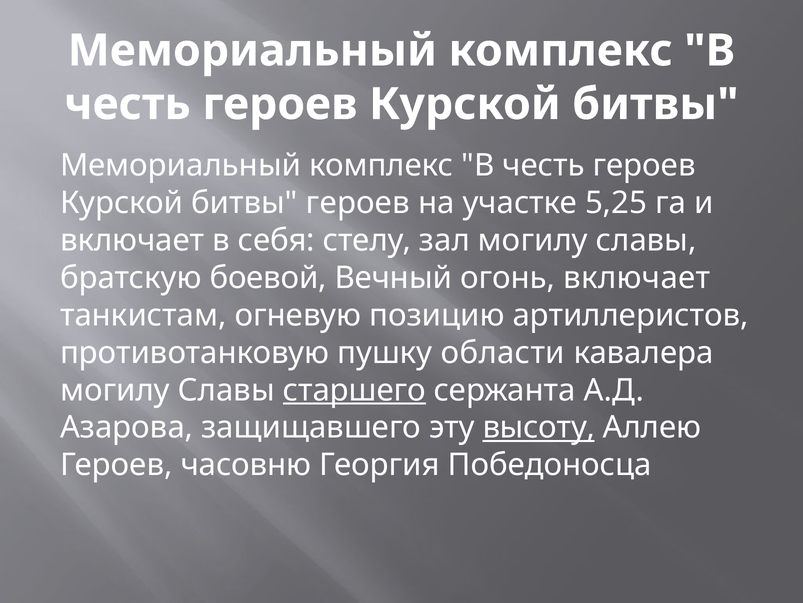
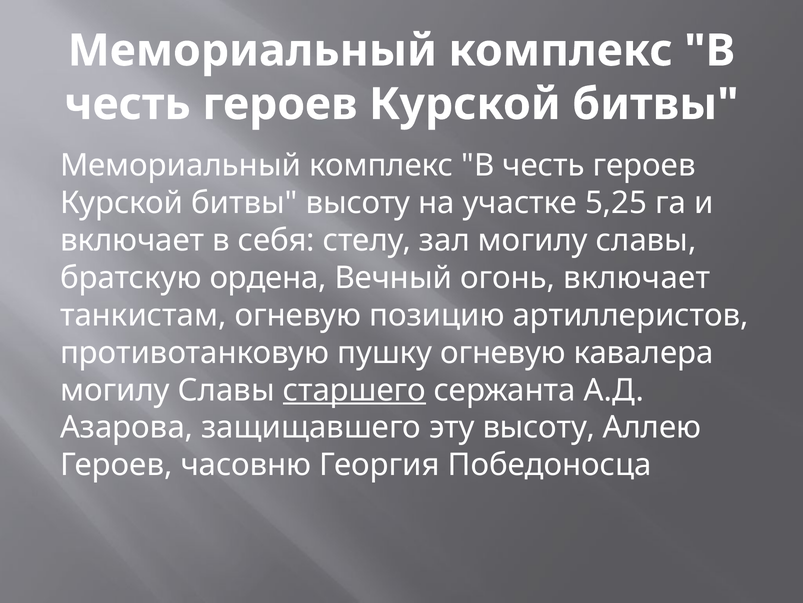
битвы героев: героев -> высоту
боевой: боевой -> ордена
пушку области: области -> огневую
высоту at (539, 427) underline: present -> none
